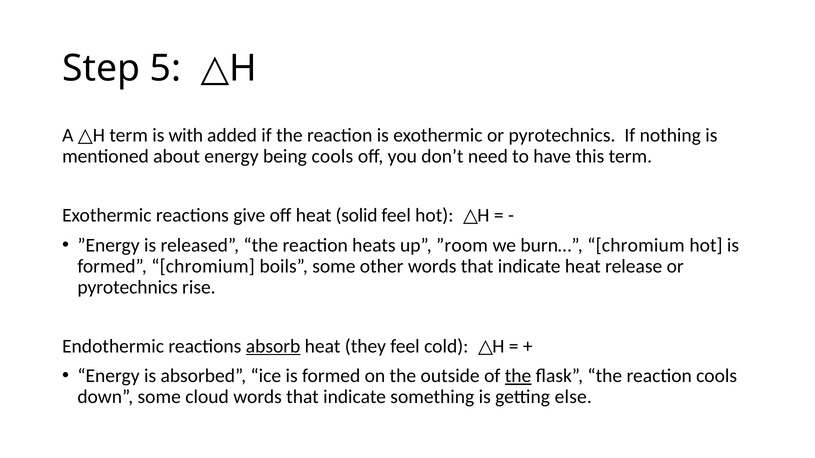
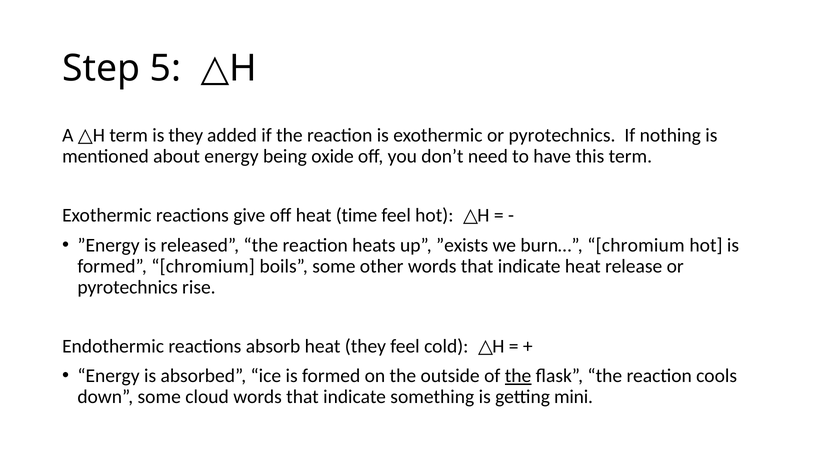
is with: with -> they
being cools: cools -> oxide
solid: solid -> time
”room: ”room -> ”exists
absorb underline: present -> none
else: else -> mini
